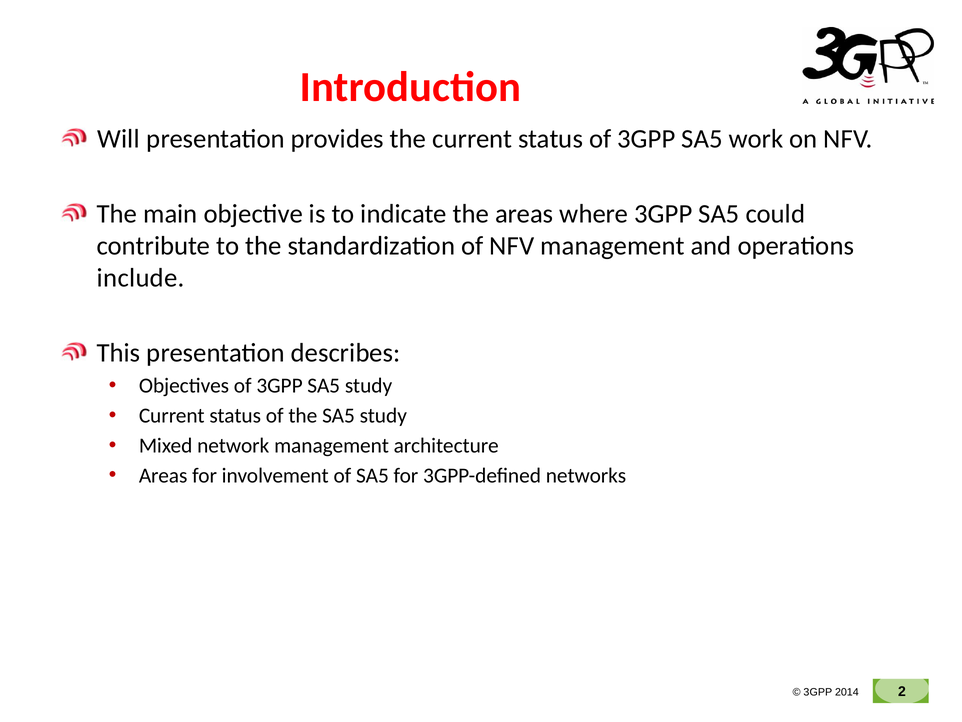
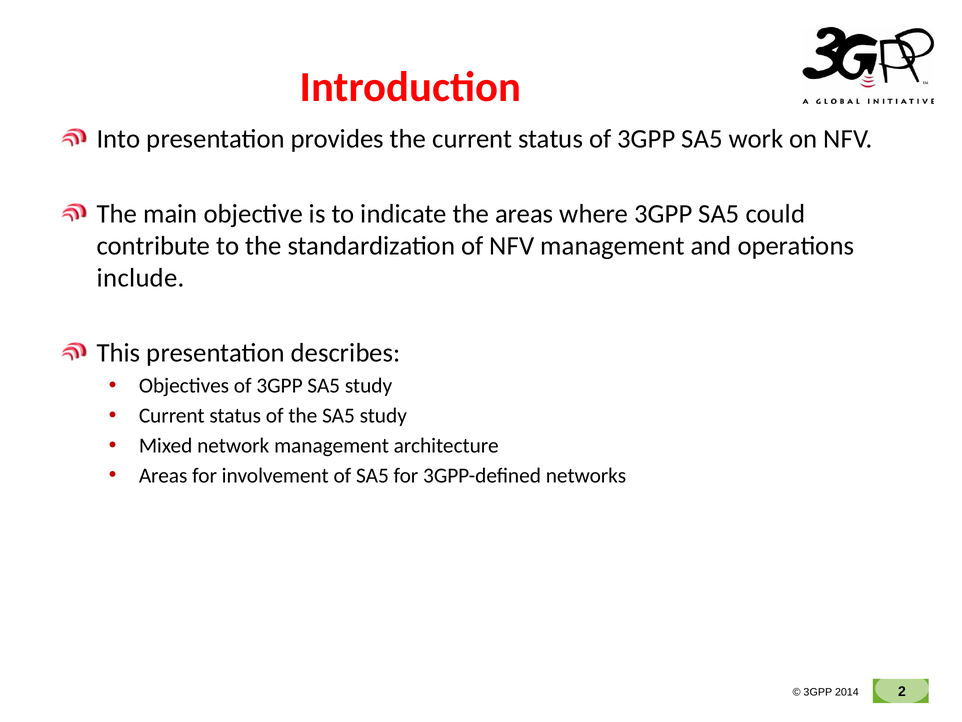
Will: Will -> Into
